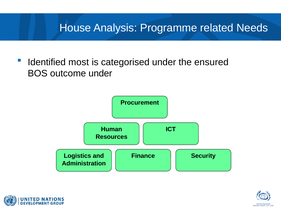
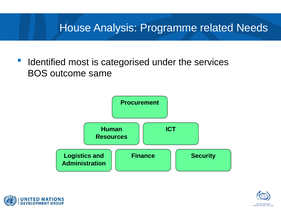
ensured: ensured -> services
outcome under: under -> same
